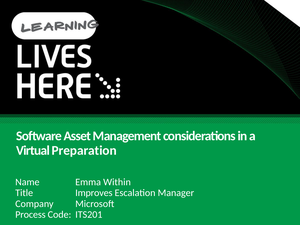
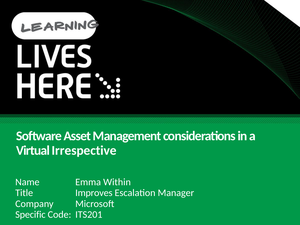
Preparation: Preparation -> Irrespective
Process: Process -> Specific
